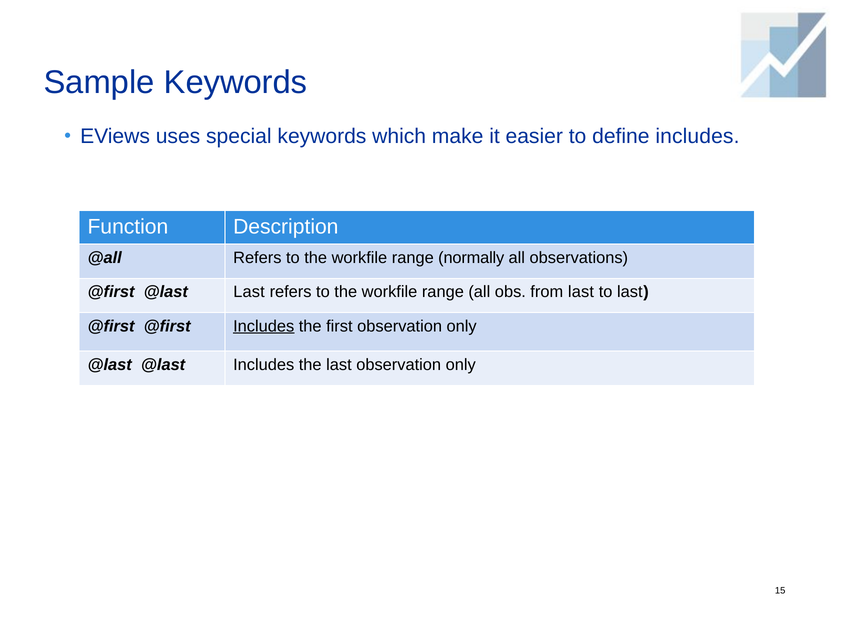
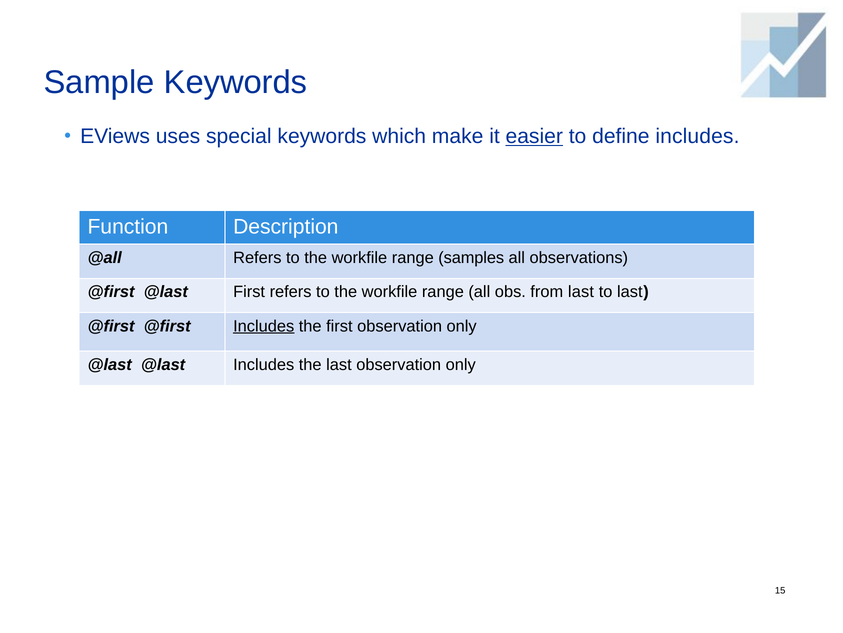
easier underline: none -> present
normally: normally -> samples
@last Last: Last -> First
